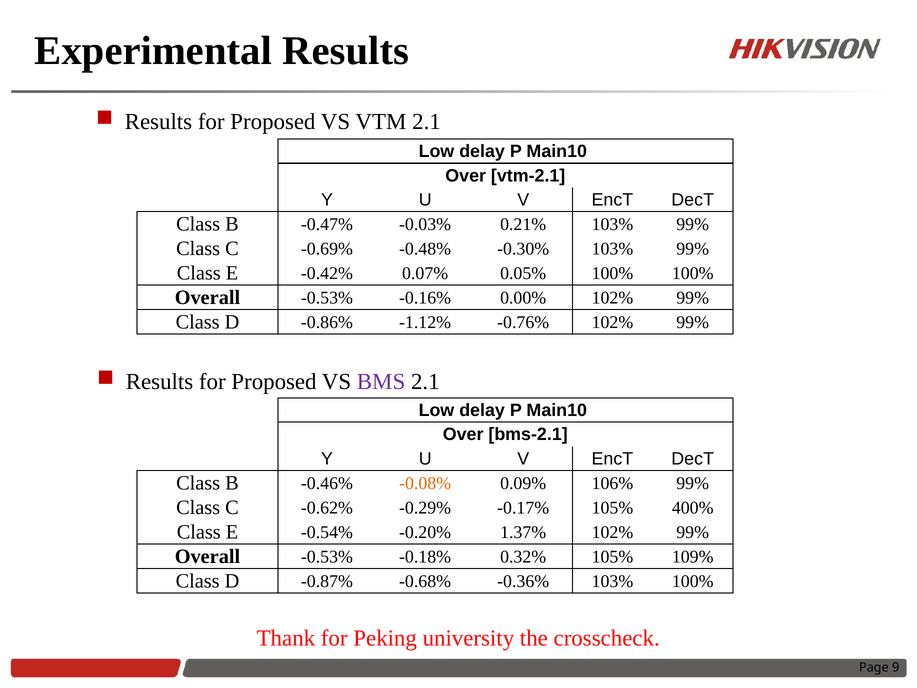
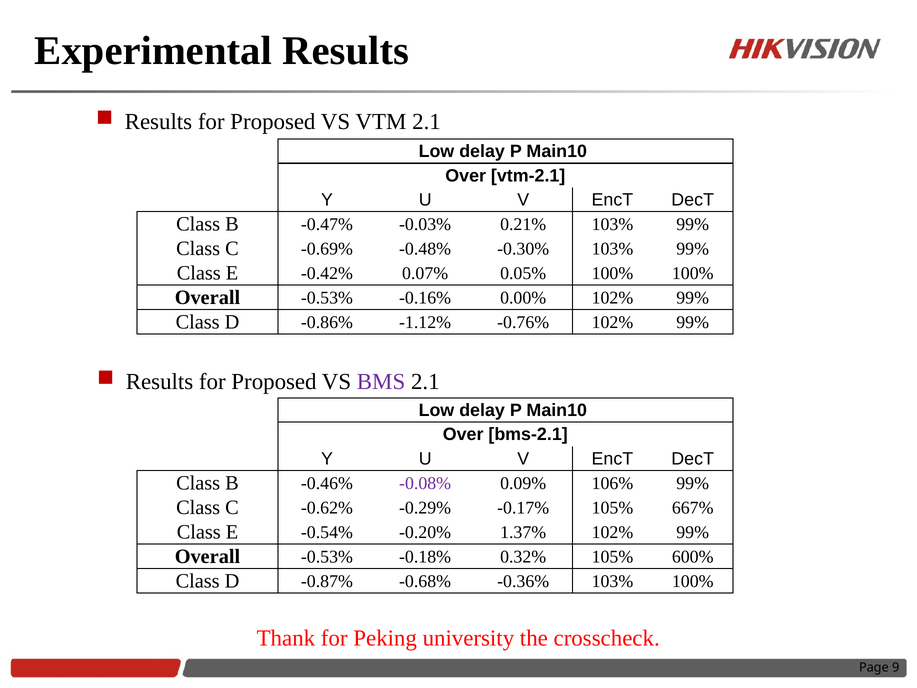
-0.08% colour: orange -> purple
400%: 400% -> 667%
109%: 109% -> 600%
